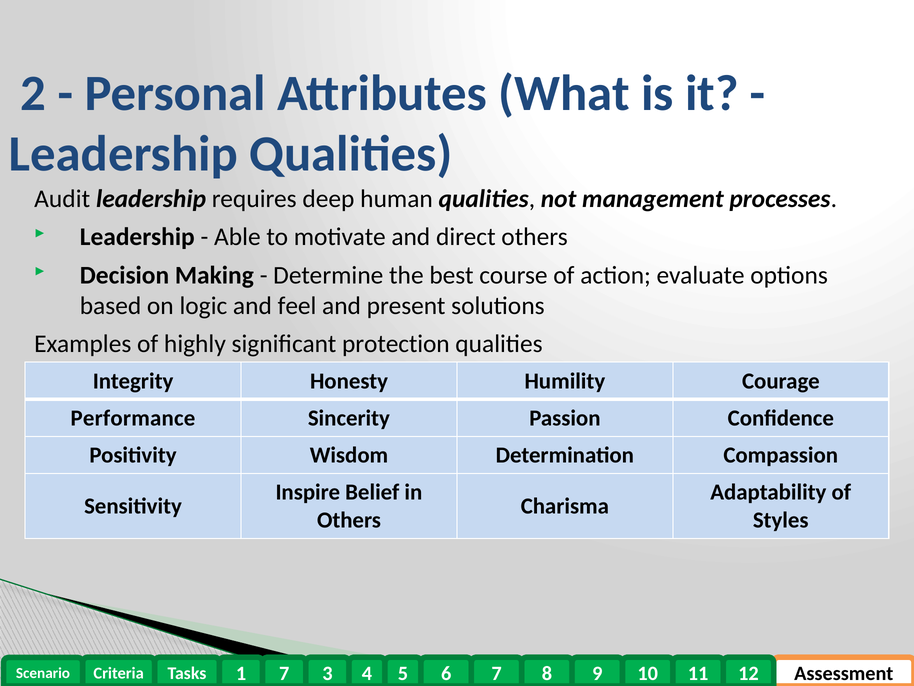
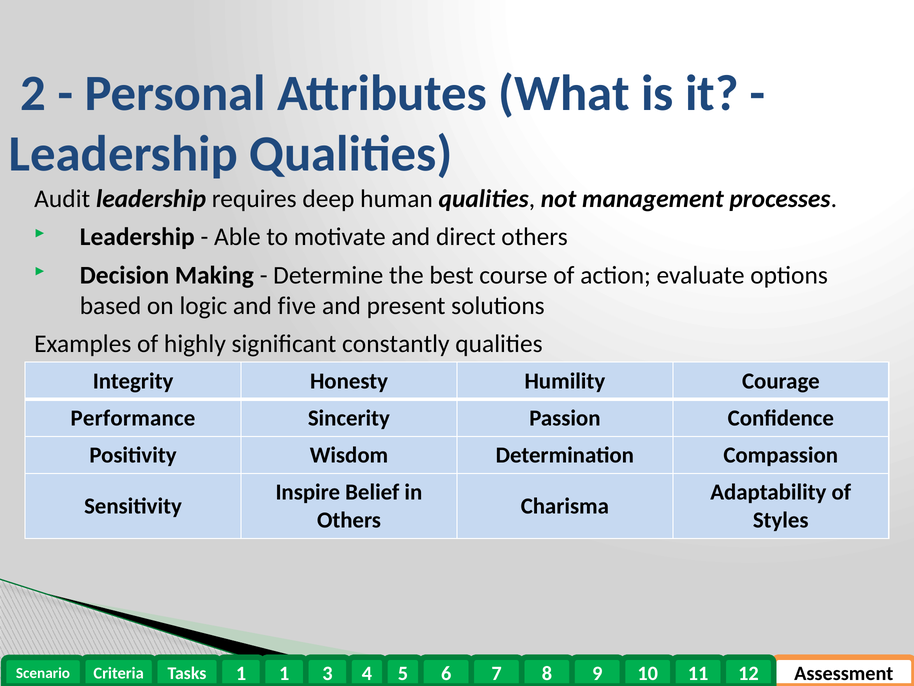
feel: feel -> five
protection: protection -> constantly
7 at (284, 673): 7 -> 1
